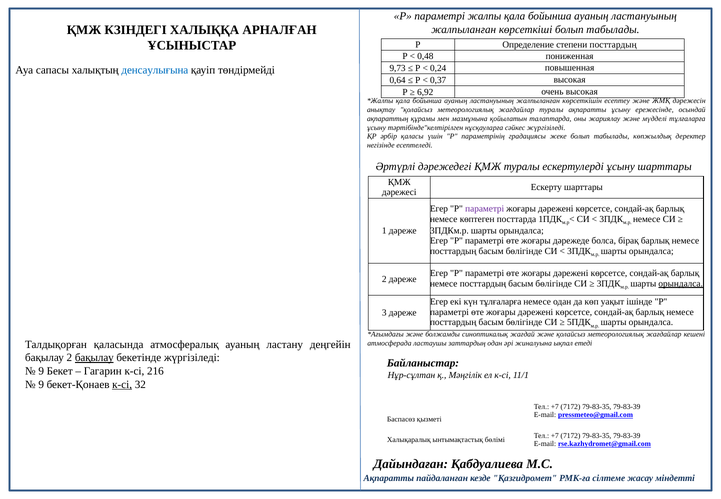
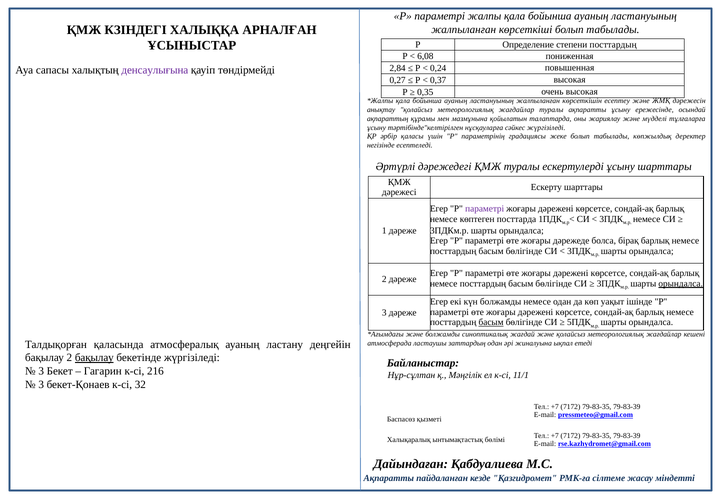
0,48: 0,48 -> 6,08
9,73: 9,73 -> 2,84
денсаулығына colour: blue -> purple
0,64: 0,64 -> 0,27
6,92: 6,92 -> 0,35
күн тұлғаларға: тұлғаларға -> болжамды
басым at (491, 322) underline: none -> present
9 at (41, 371): 9 -> 3
9 at (41, 384): 9 -> 3
к-сі at (122, 384) underline: present -> none
